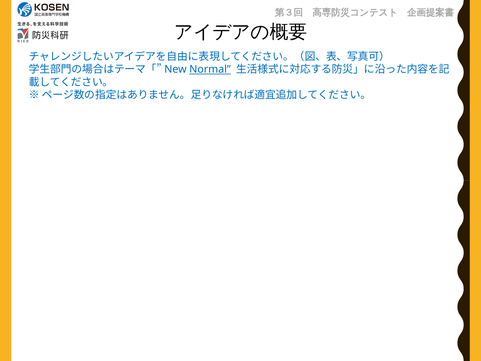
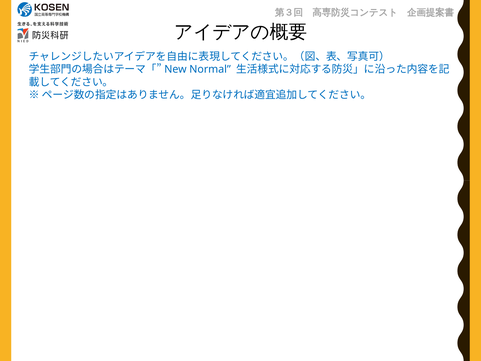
Normal underline: present -> none
